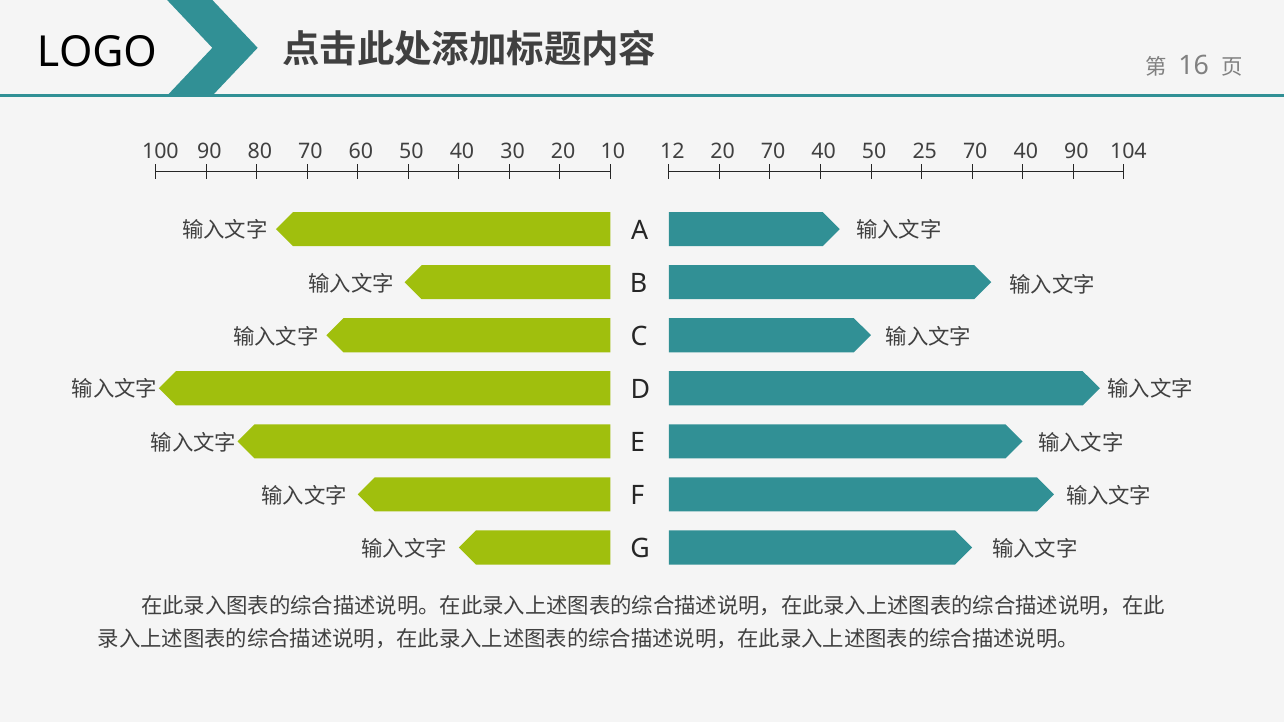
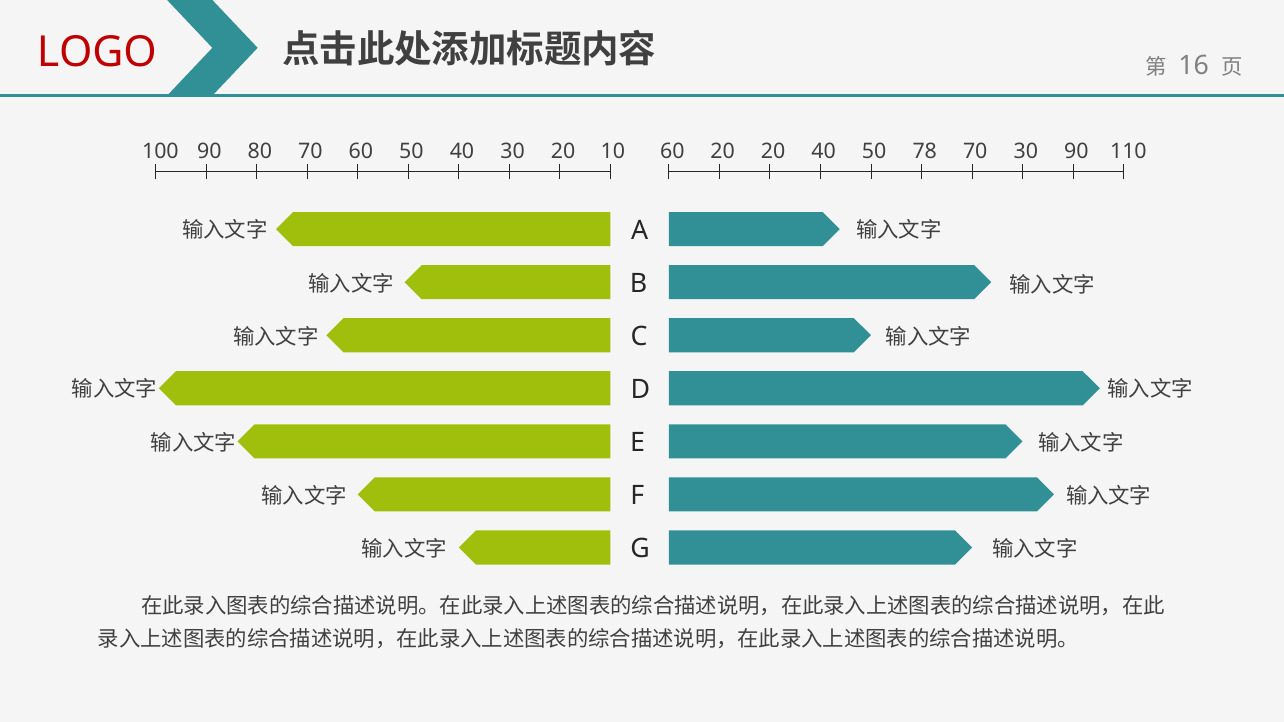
LOGO colour: black -> red
100 12: 12 -> 60
20 70: 70 -> 20
25: 25 -> 78
40 at (1026, 151): 40 -> 30
104: 104 -> 110
